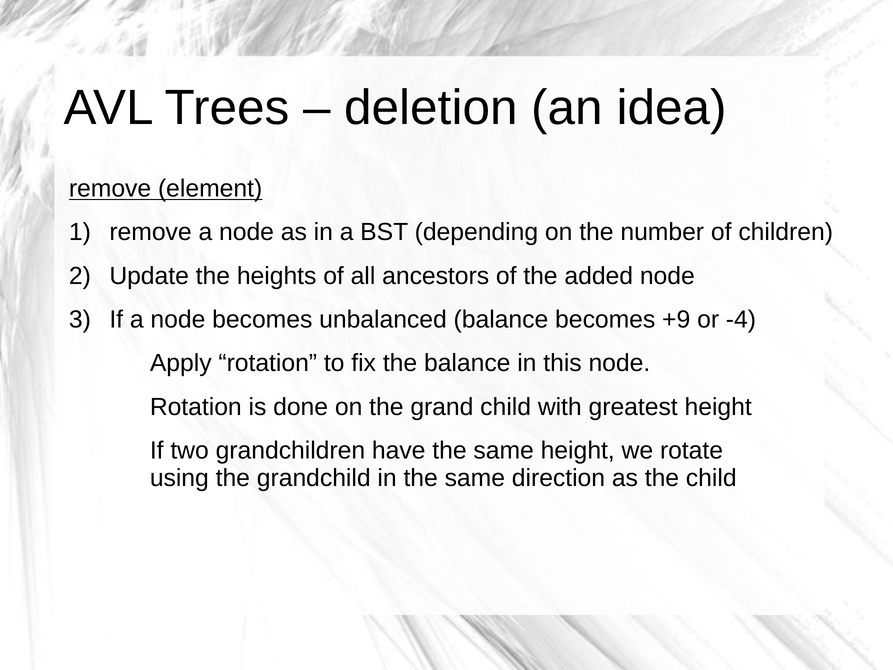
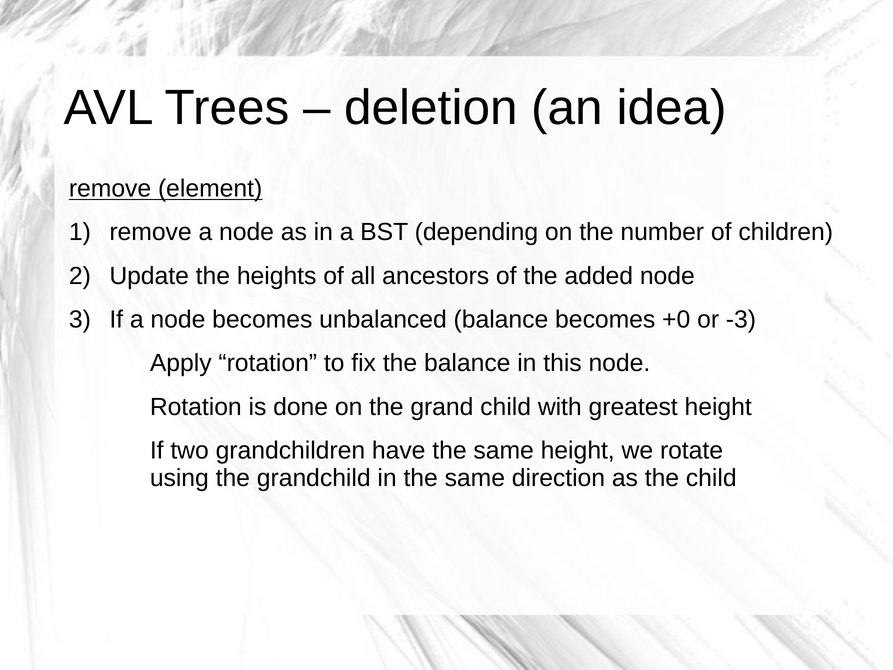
+9: +9 -> +0
-4: -4 -> -3
